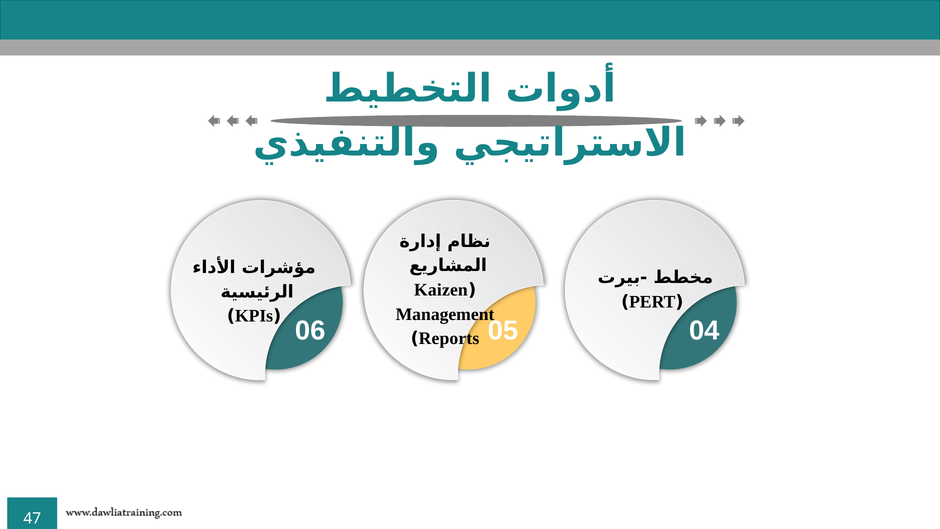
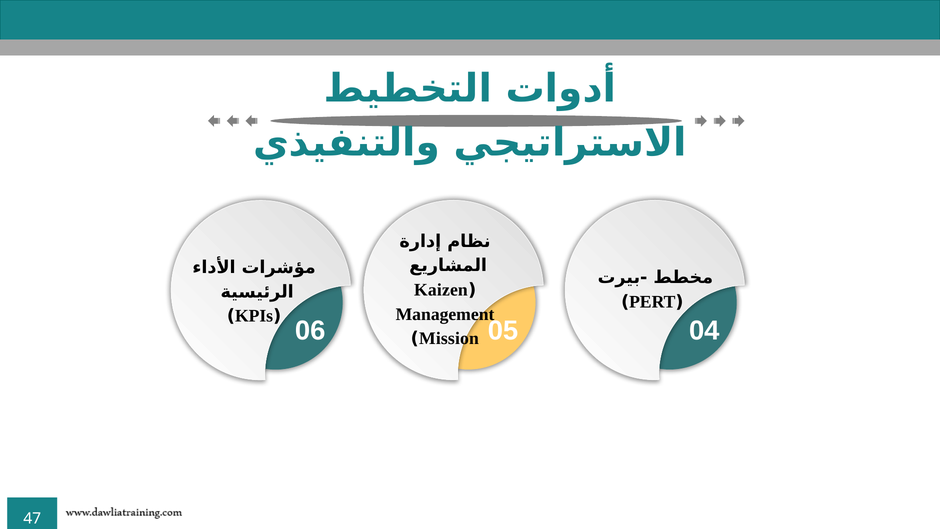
Reports: Reports -> Mission
